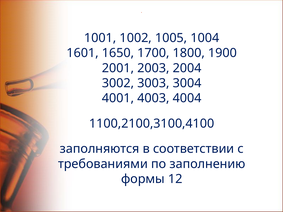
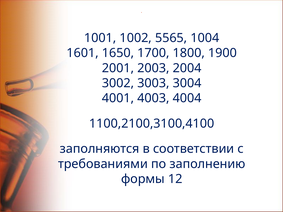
1005: 1005 -> 5565
